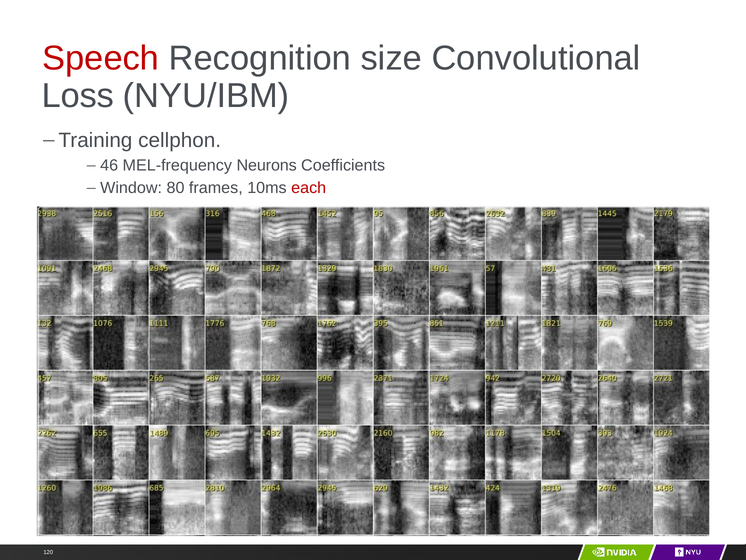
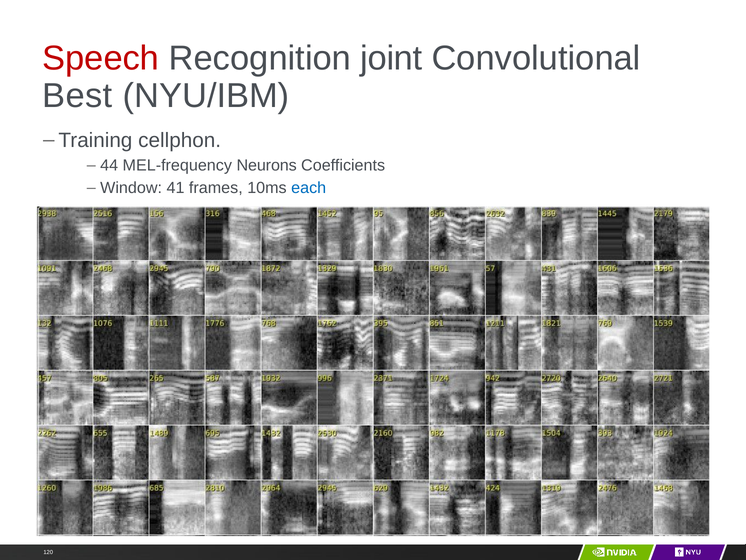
size: size -> joint
Loss: Loss -> Best
46: 46 -> 44
80: 80 -> 41
each colour: red -> blue
